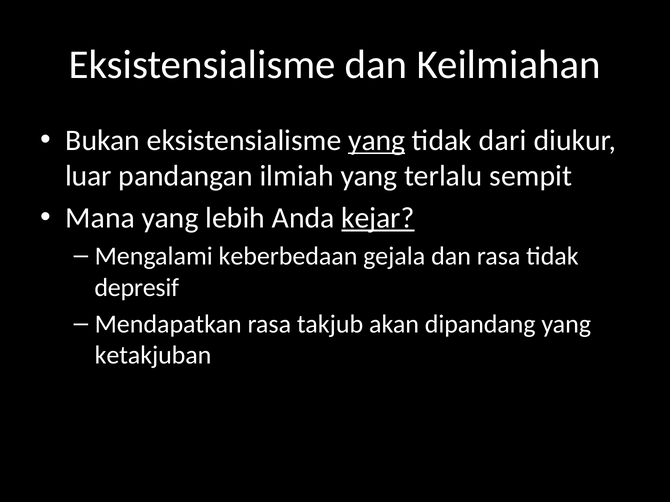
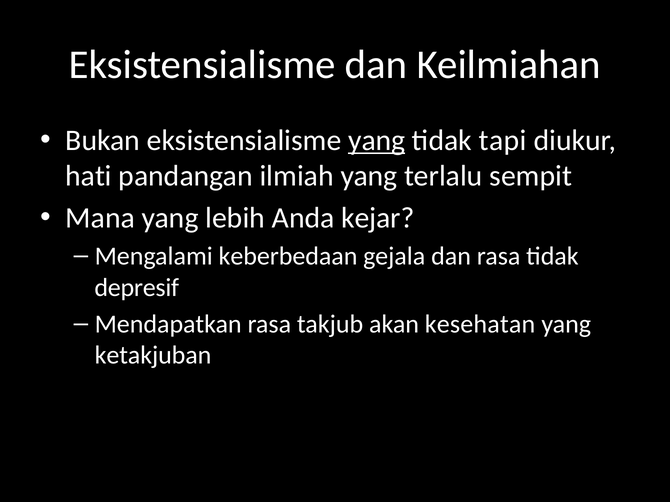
dari: dari -> tapi
luar: luar -> hati
kejar underline: present -> none
dipandang: dipandang -> kesehatan
